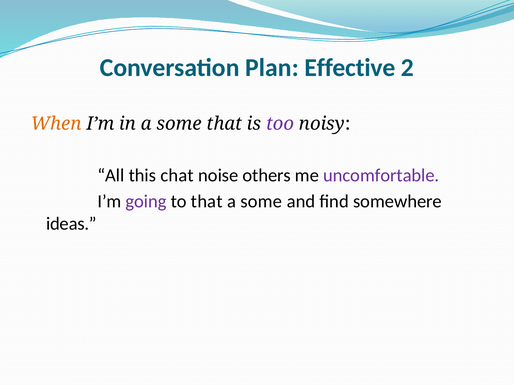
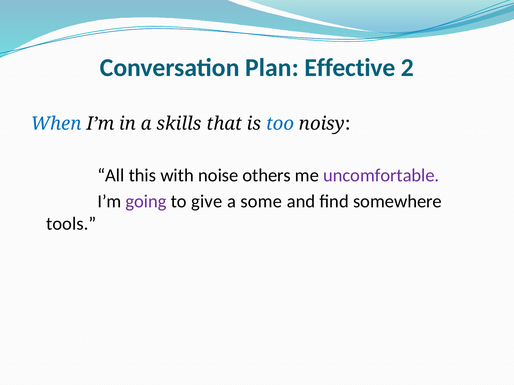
When colour: orange -> blue
in a some: some -> skills
too colour: purple -> blue
chat: chat -> with
to that: that -> give
ideas: ideas -> tools
